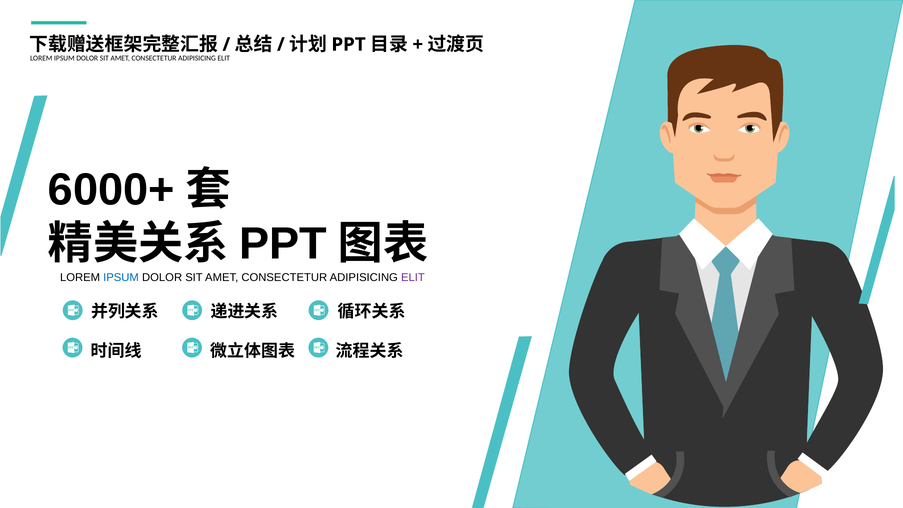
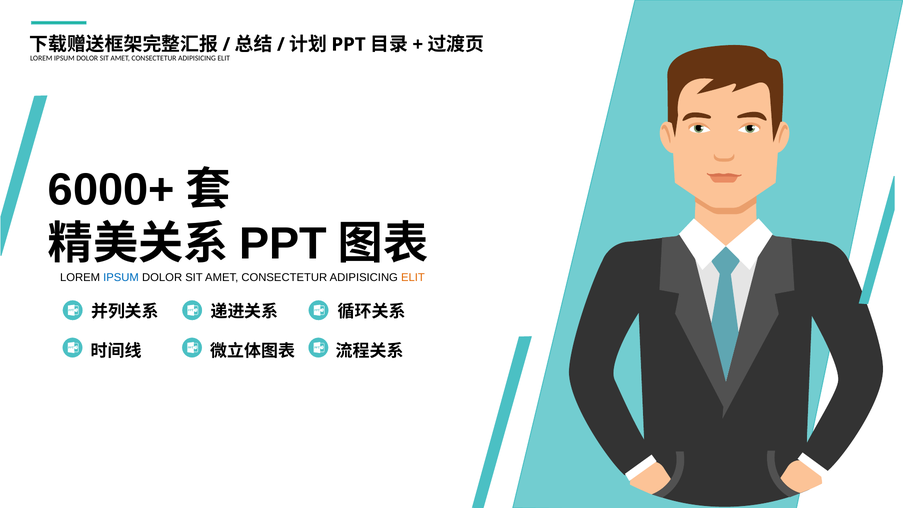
ELIT at (413, 277) colour: purple -> orange
